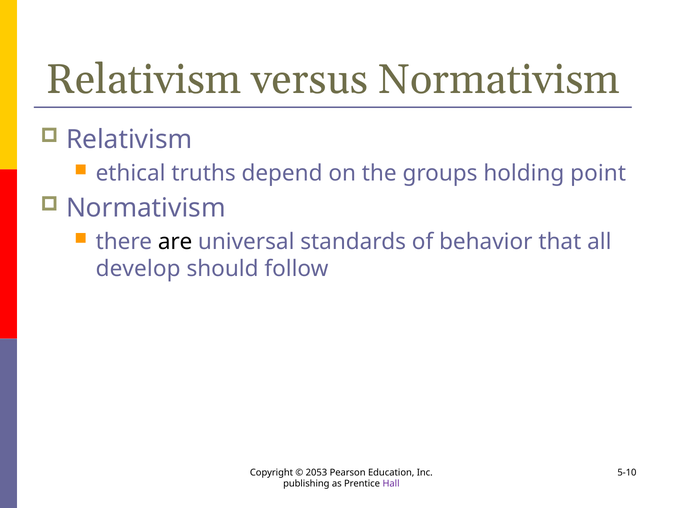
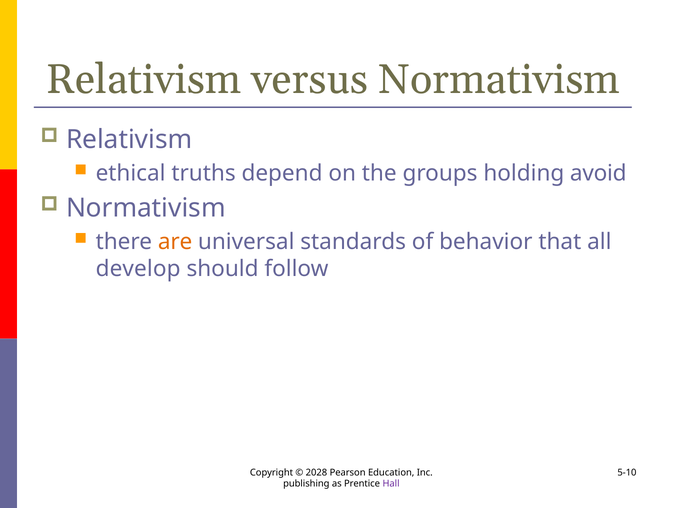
point: point -> avoid
are colour: black -> orange
2053: 2053 -> 2028
